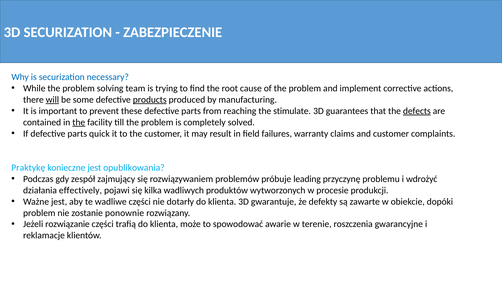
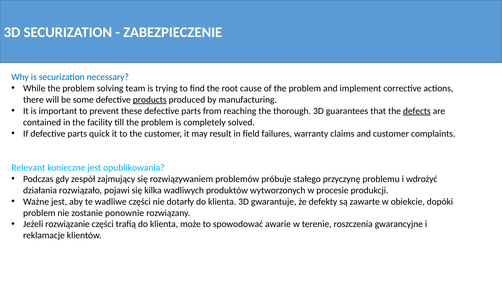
will underline: present -> none
stimulate: stimulate -> thorough
the at (79, 122) underline: present -> none
Praktykę: Praktykę -> Relevant
leading: leading -> stałego
effectively: effectively -> rozwiązało
